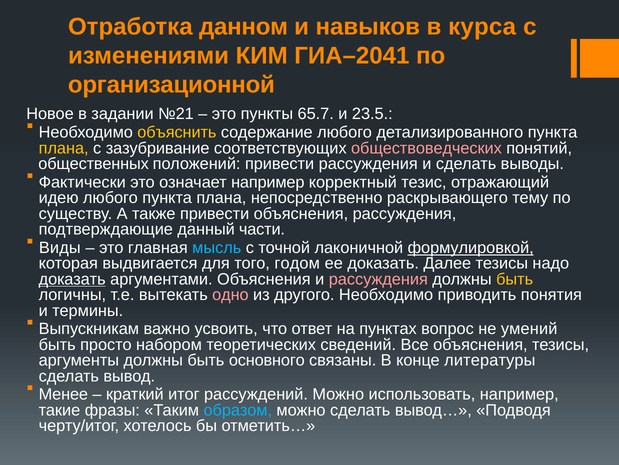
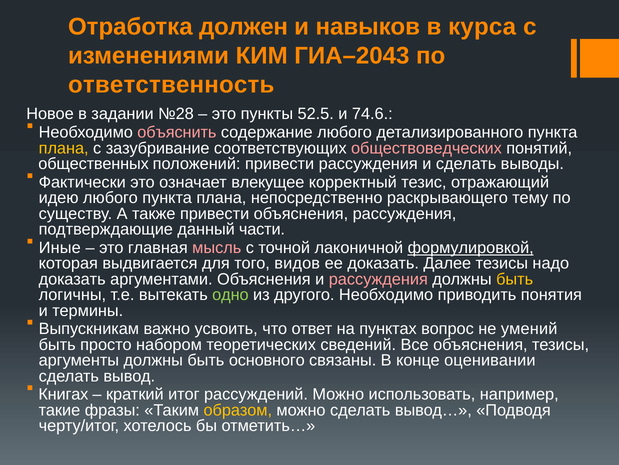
данном: данном -> должен
ГИА–2041: ГИА–2041 -> ГИА–2043
организационной: организационной -> ответственность
№21: №21 -> №28
65.7: 65.7 -> 52.5
23.5: 23.5 -> 74.6
объяснить colour: yellow -> pink
означает например: например -> влекущее
Виды: Виды -> Иные
мысль colour: light blue -> pink
годом: годом -> видов
доказать at (72, 279) underline: present -> none
одно colour: pink -> light green
литературы: литературы -> оценивании
Менее: Менее -> Книгах
образом colour: light blue -> yellow
